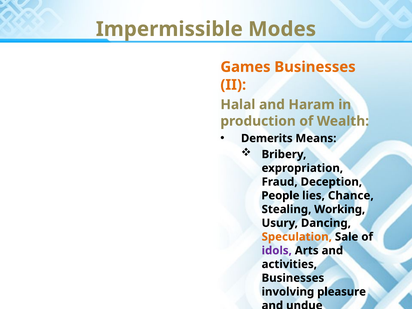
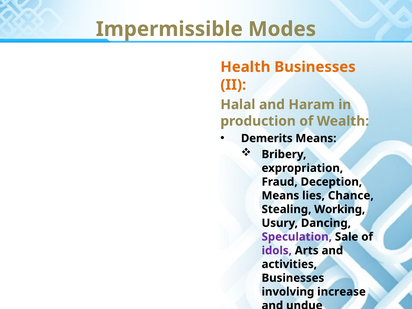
Games: Games -> Health
People at (280, 196): People -> Means
Speculation colour: orange -> purple
pleasure: pleasure -> increase
